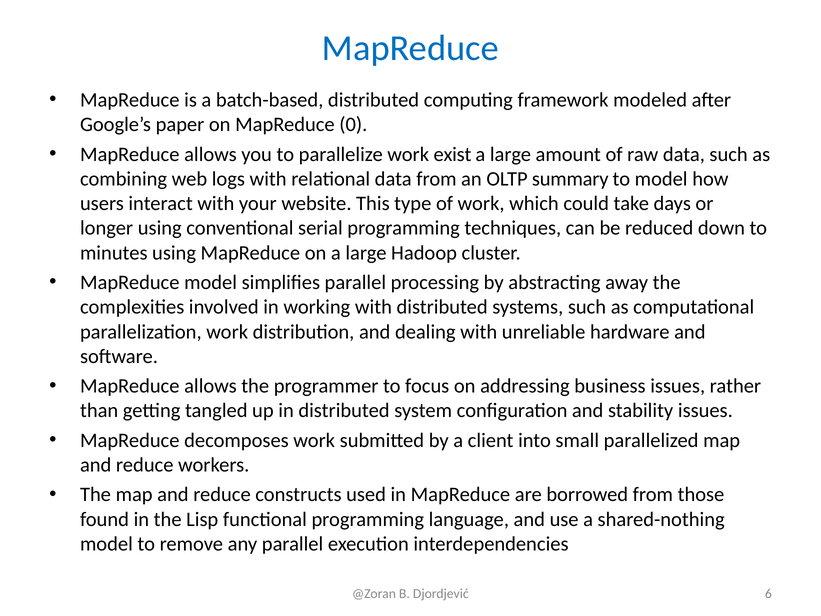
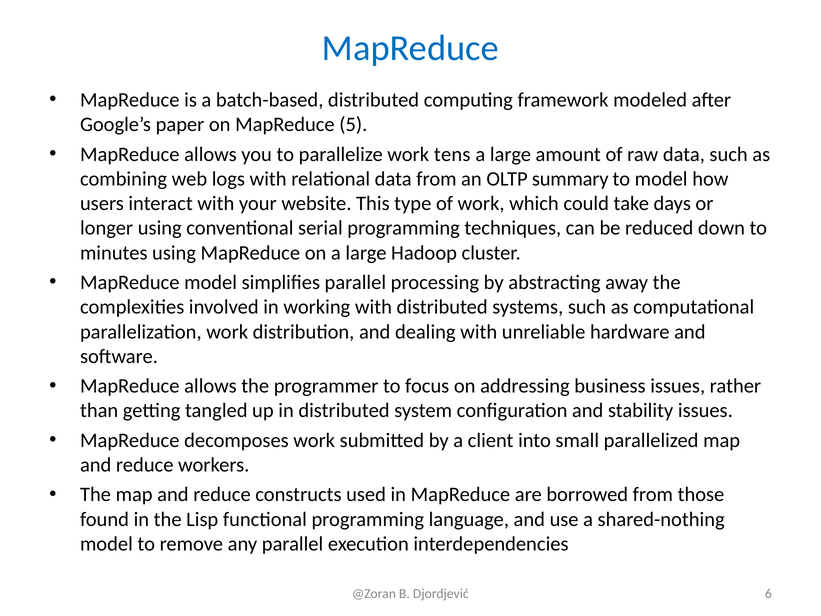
0: 0 -> 5
exist: exist -> tens
